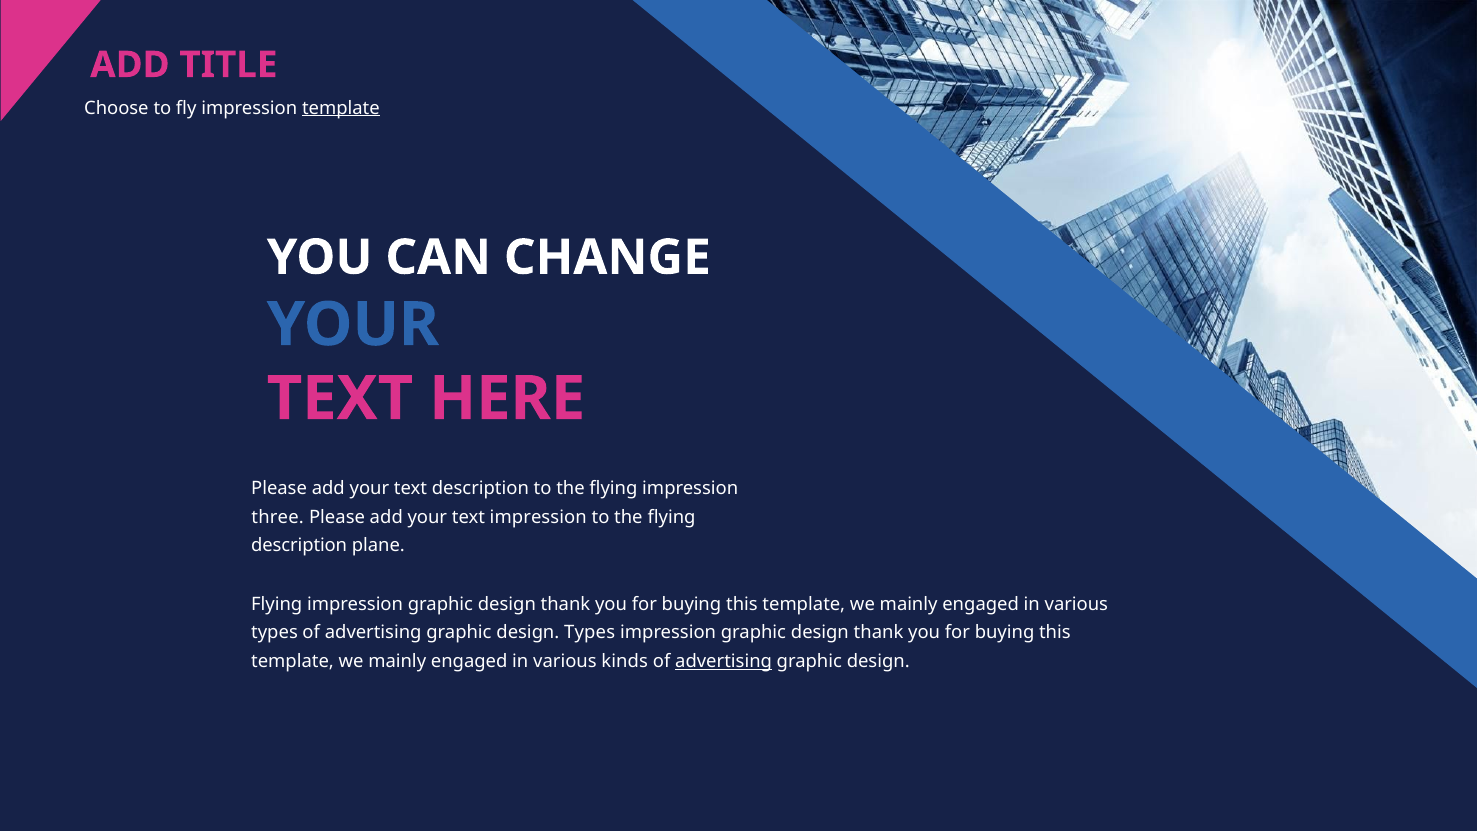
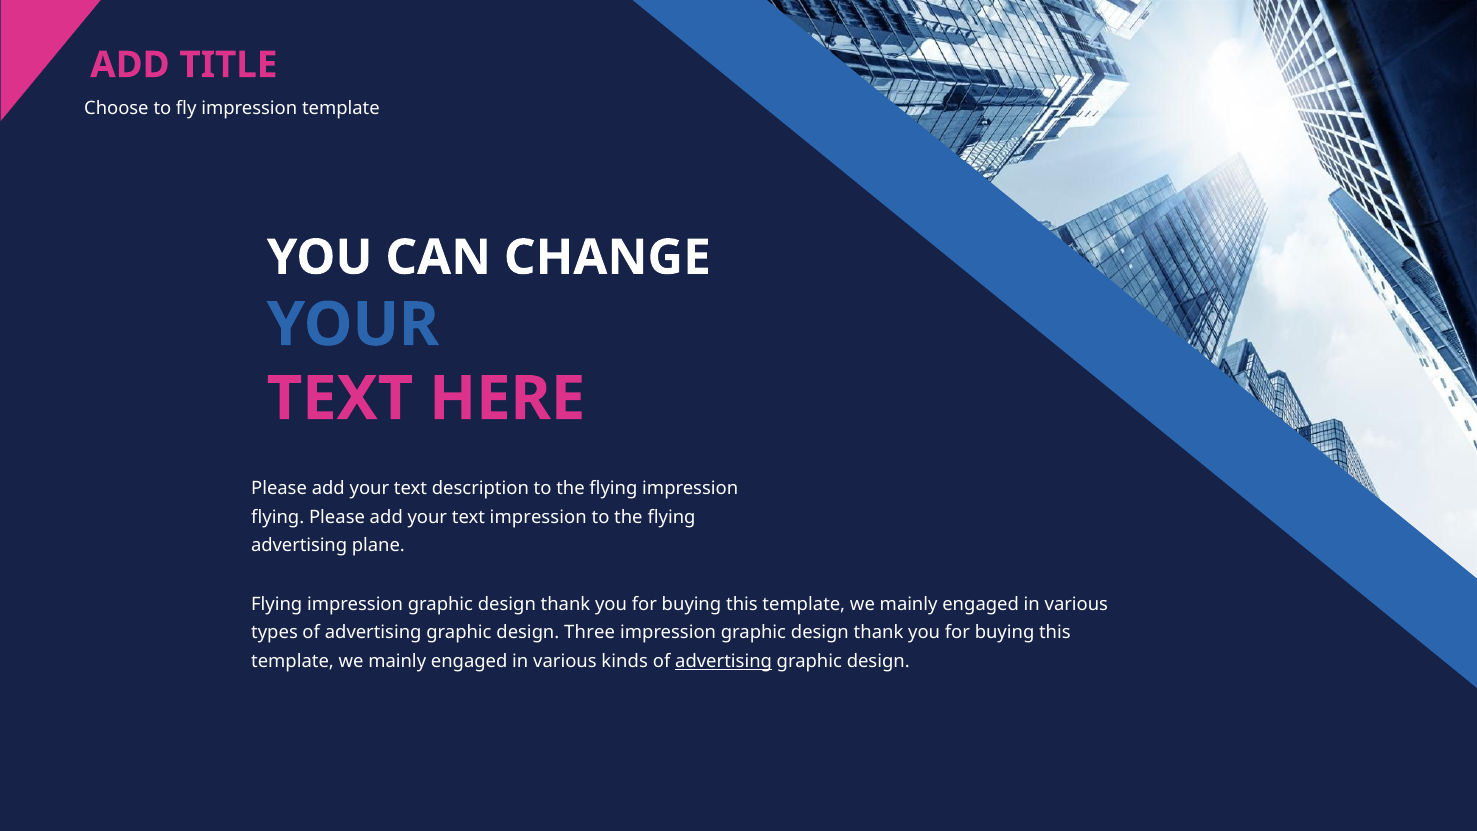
template at (341, 108) underline: present -> none
three at (278, 517): three -> flying
description at (299, 546): description -> advertising
design Types: Types -> Three
